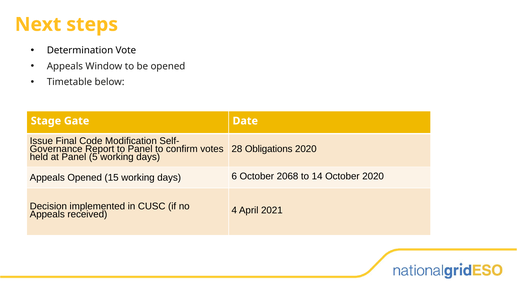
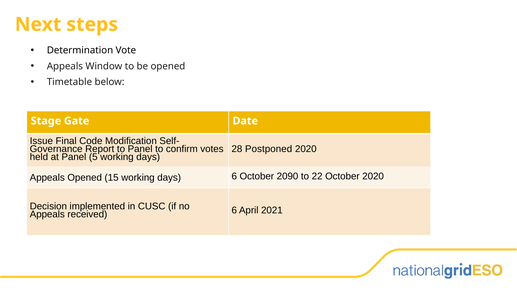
Obligations: Obligations -> Postponed
2068: 2068 -> 2090
14: 14 -> 22
received 4: 4 -> 6
